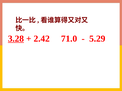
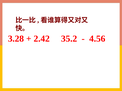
3.28 underline: present -> none
71.0: 71.0 -> 35.2
5.29: 5.29 -> 4.56
